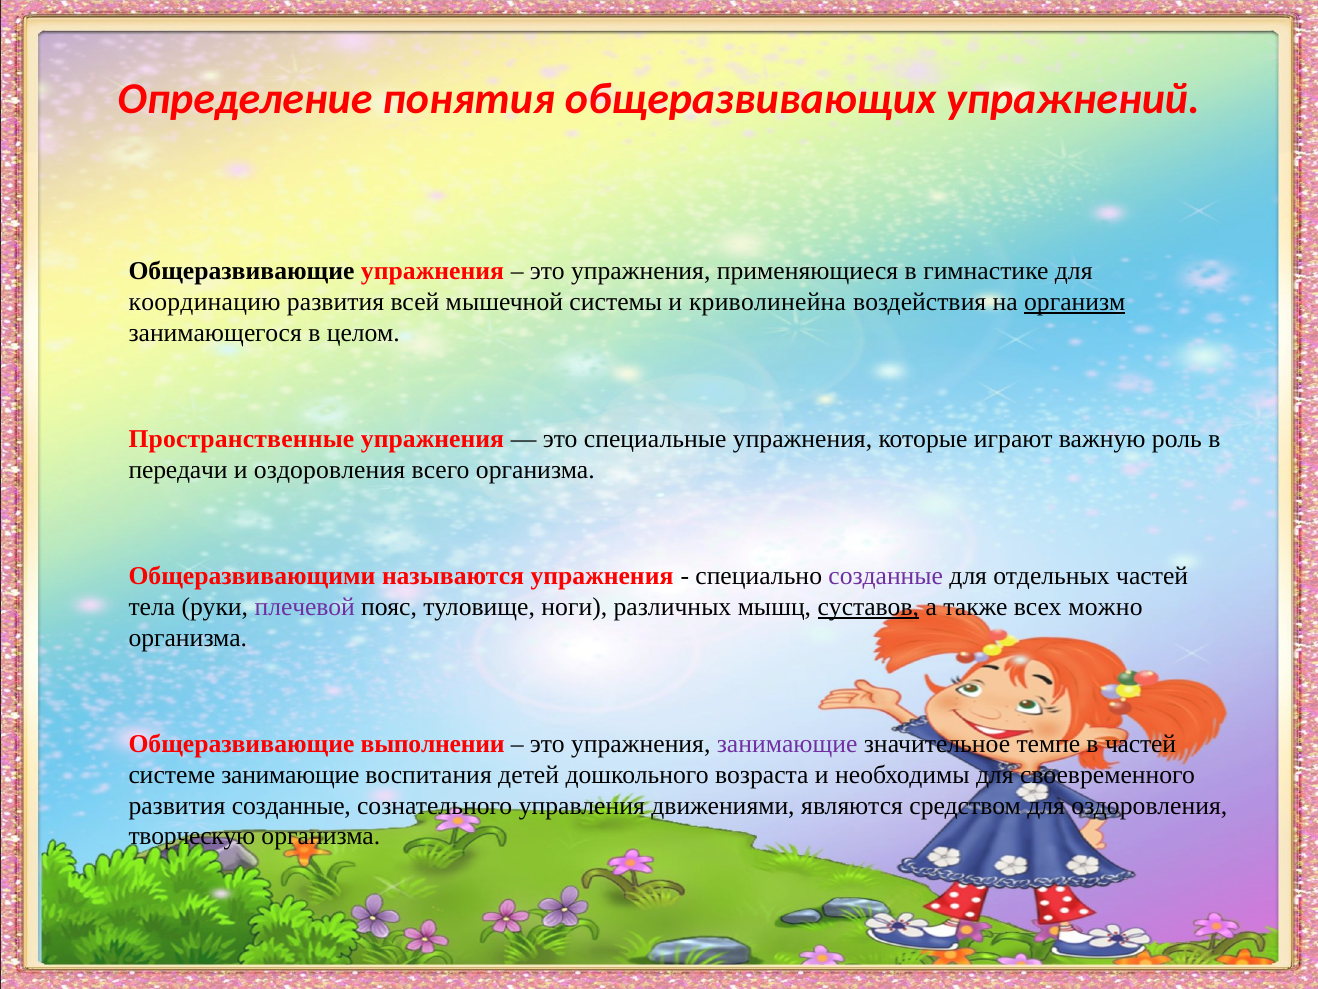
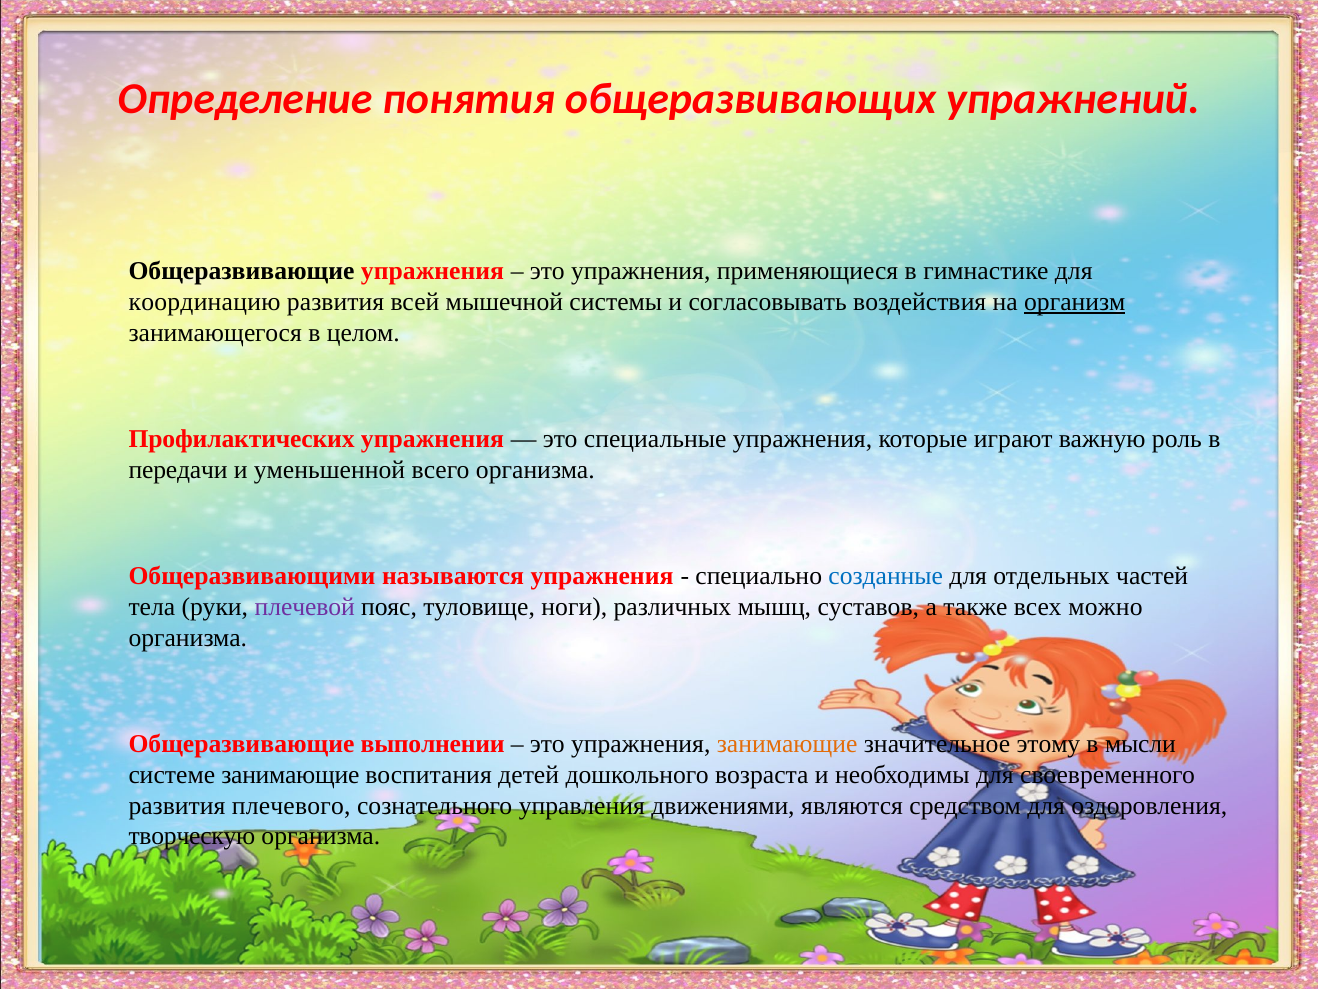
криволинейна: криволинейна -> согласовывать
Пространственные: Пространственные -> Профилактических
и оздоровления: оздоровления -> уменьшенной
созданные at (886, 576) colour: purple -> blue
суставов underline: present -> none
занимающие at (787, 744) colour: purple -> orange
темпе: темпе -> этому
в частей: частей -> мысли
развития созданные: созданные -> плечевого
